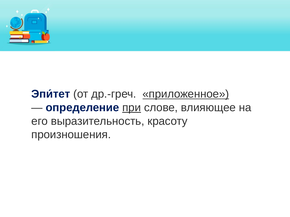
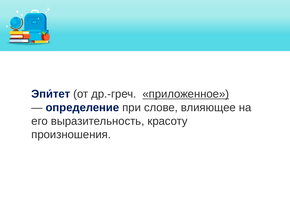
при underline: present -> none
